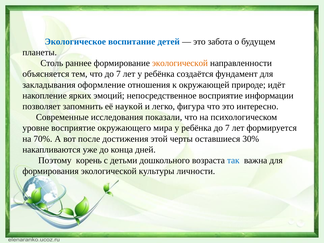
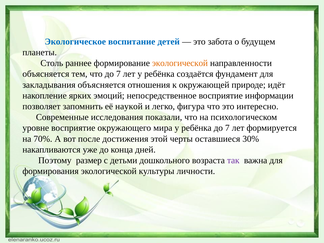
закладывания оформление: оформление -> объясняется
корень: корень -> размер
так colour: blue -> purple
